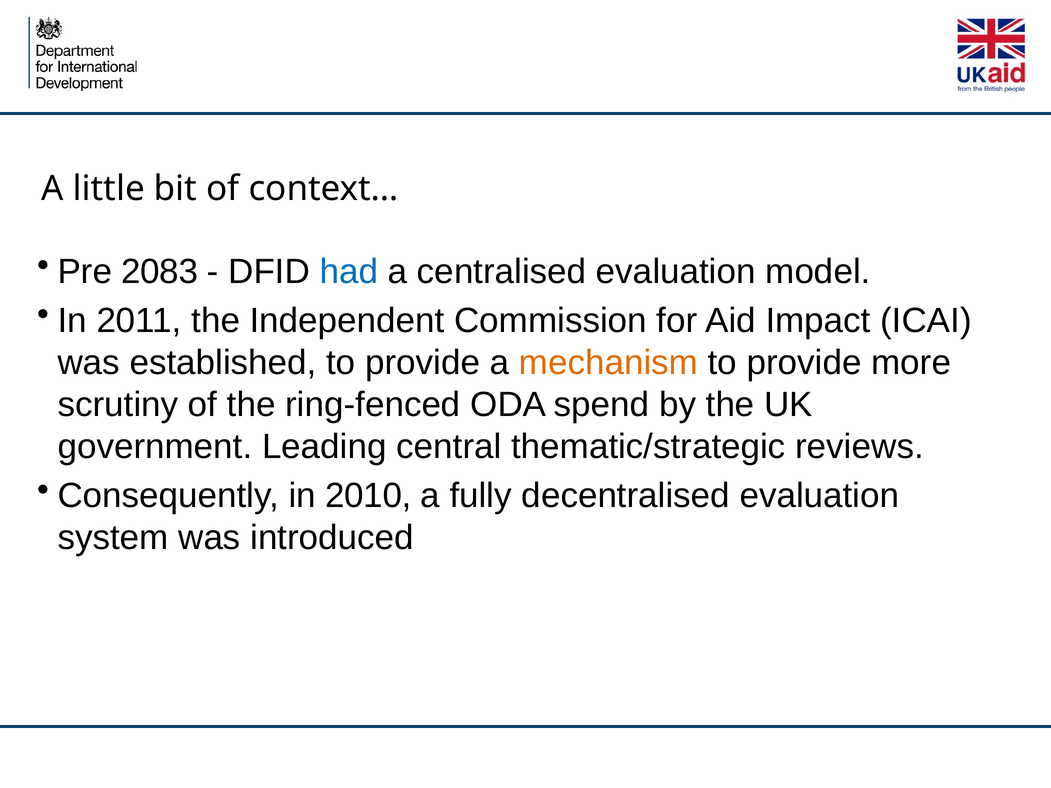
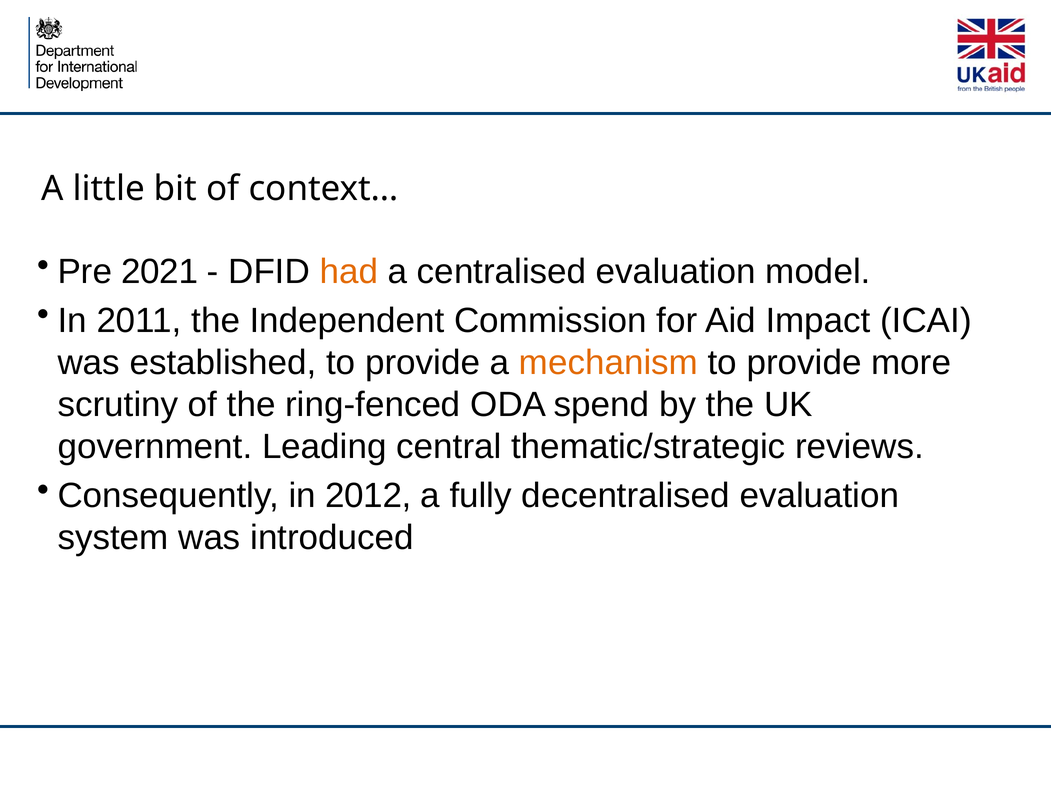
2083: 2083 -> 2021
had colour: blue -> orange
2010: 2010 -> 2012
